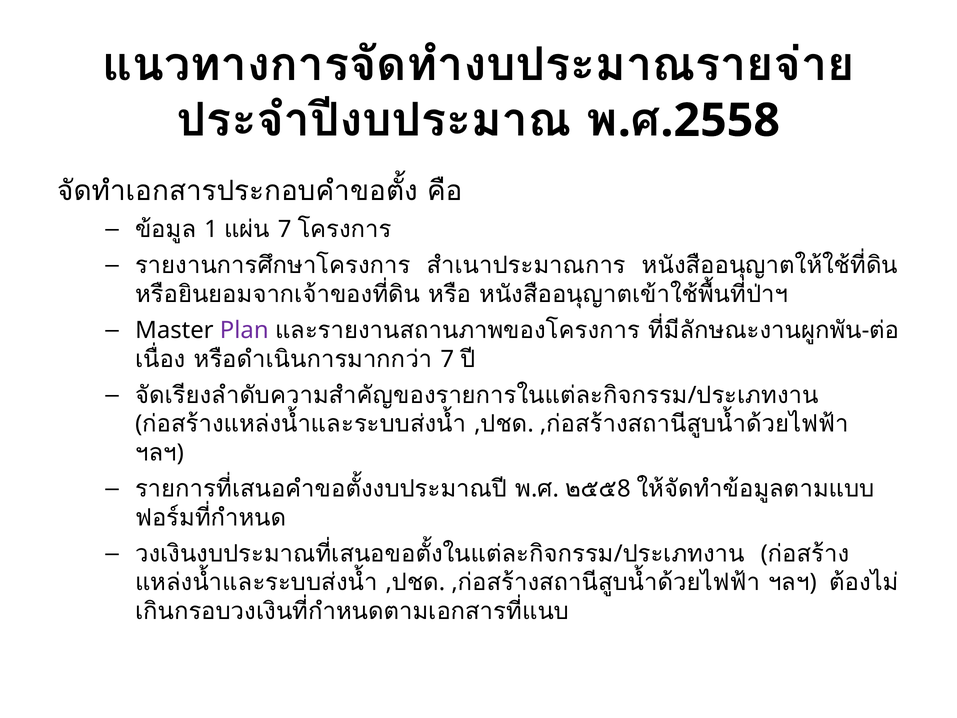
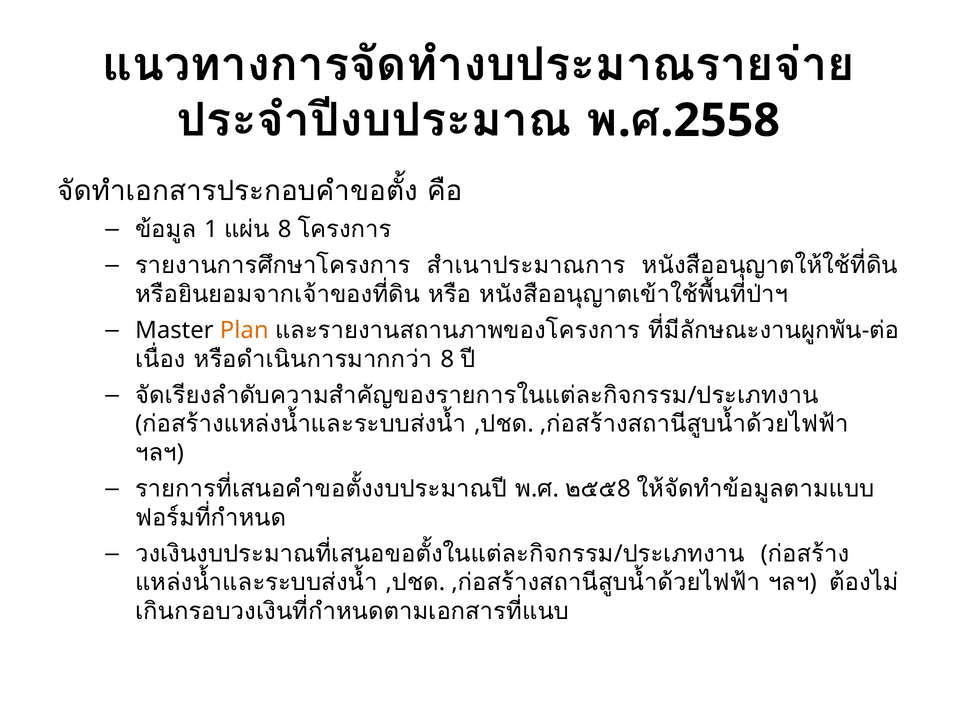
7 at (285, 229): 7 -> 8
Plan colour: purple -> orange
7 at (447, 359): 7 -> 8
